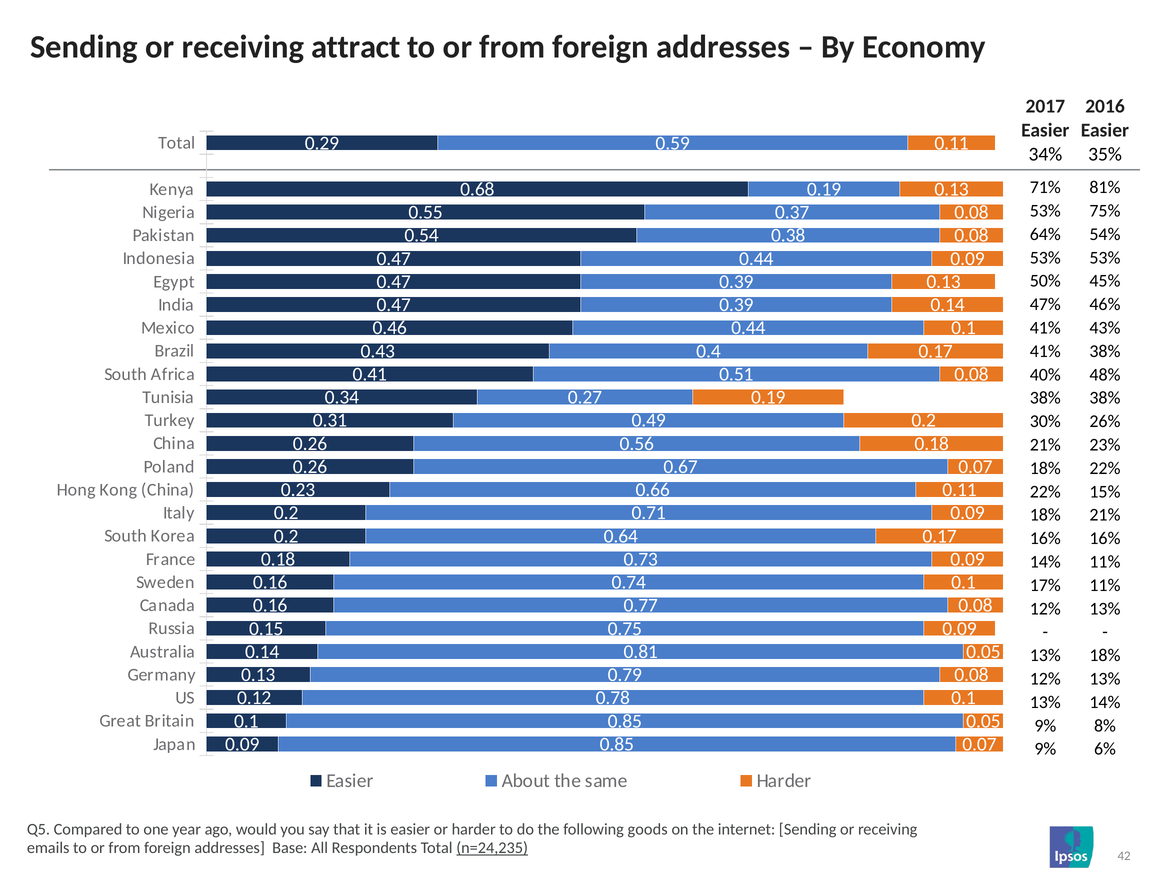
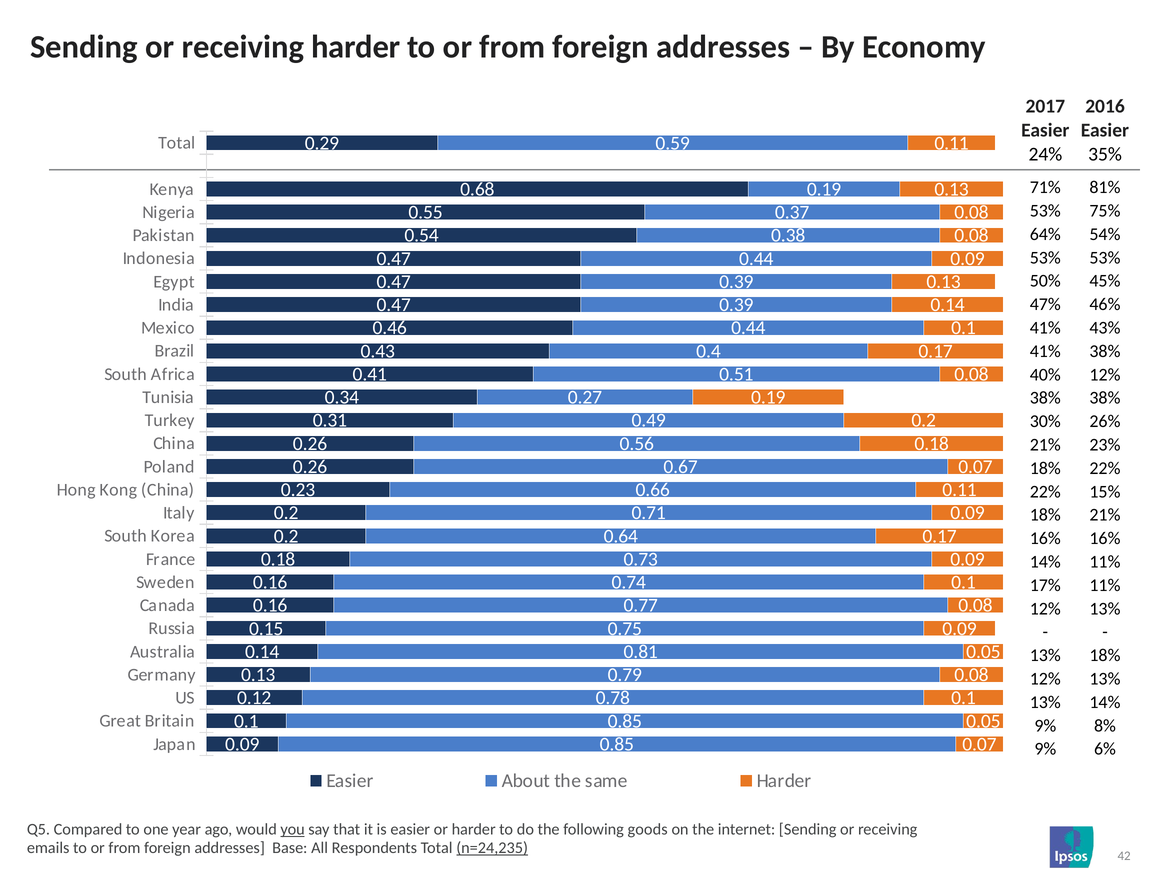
receiving attract: attract -> harder
34%: 34% -> 24%
40% 48%: 48% -> 12%
you underline: none -> present
